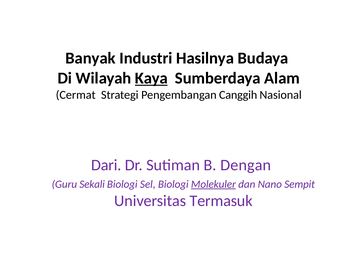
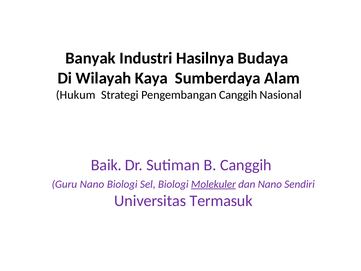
Kaya underline: present -> none
Cermat: Cermat -> Hukum
Dari: Dari -> Baik
B Dengan: Dengan -> Canggih
Guru Sekali: Sekali -> Nano
Sempit: Sempit -> Sendiri
